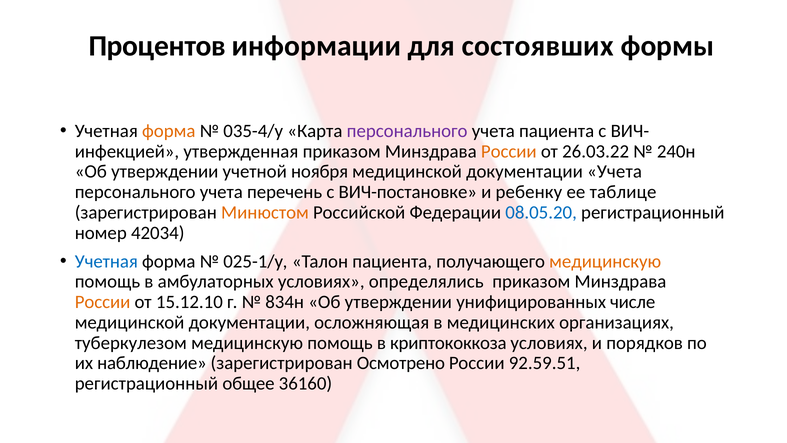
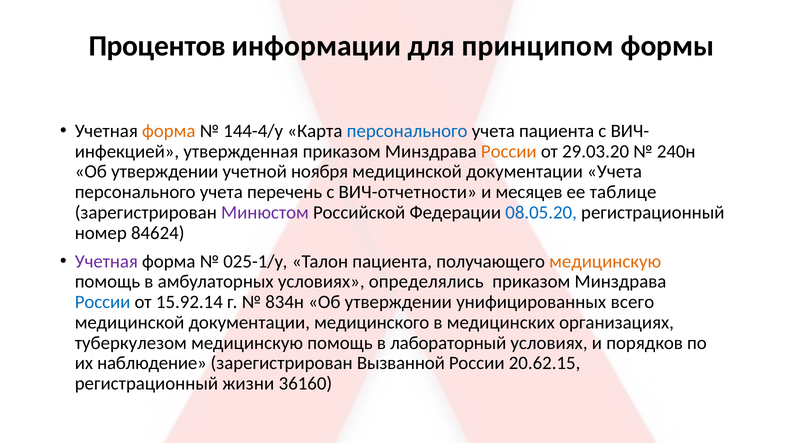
состоявших: состоявших -> принципом
035-4/у: 035-4/у -> 144-4/у
персонального at (407, 131) colour: purple -> blue
26.03.22: 26.03.22 -> 29.03.20
ВИЧ-постановке: ВИЧ-постановке -> ВИЧ-отчетности
ребенку: ребенку -> месяцев
Минюстом colour: orange -> purple
42034: 42034 -> 84624
Учетная at (106, 261) colour: blue -> purple
России at (103, 302) colour: orange -> blue
15.12.10: 15.12.10 -> 15.92.14
числе: числе -> всего
осложняющая: осложняющая -> медицинского
криптококкоза: криптококкоза -> лабораторный
Осмотрено: Осмотрено -> Вызванной
92.59.51: 92.59.51 -> 20.62.15
общее: общее -> жизни
